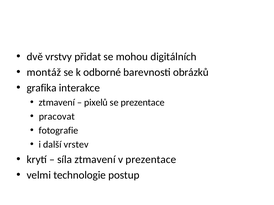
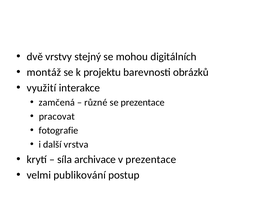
přidat: přidat -> stejný
odborné: odborné -> projektu
grafika: grafika -> využití
ztmavení at (57, 103): ztmavení -> zamčená
pixelů: pixelů -> různé
další vrstev: vrstev -> vrstva
síla ztmavení: ztmavení -> archivace
technologie: technologie -> publikování
